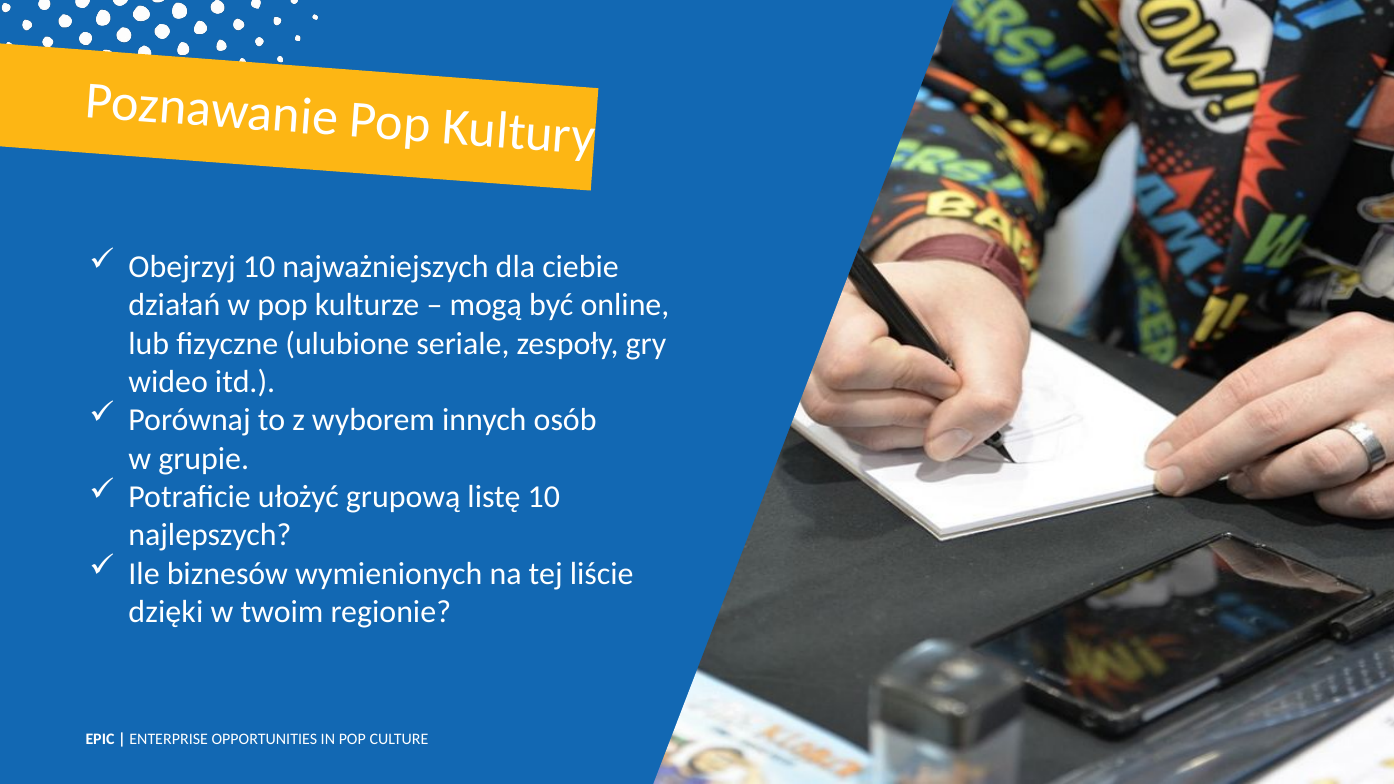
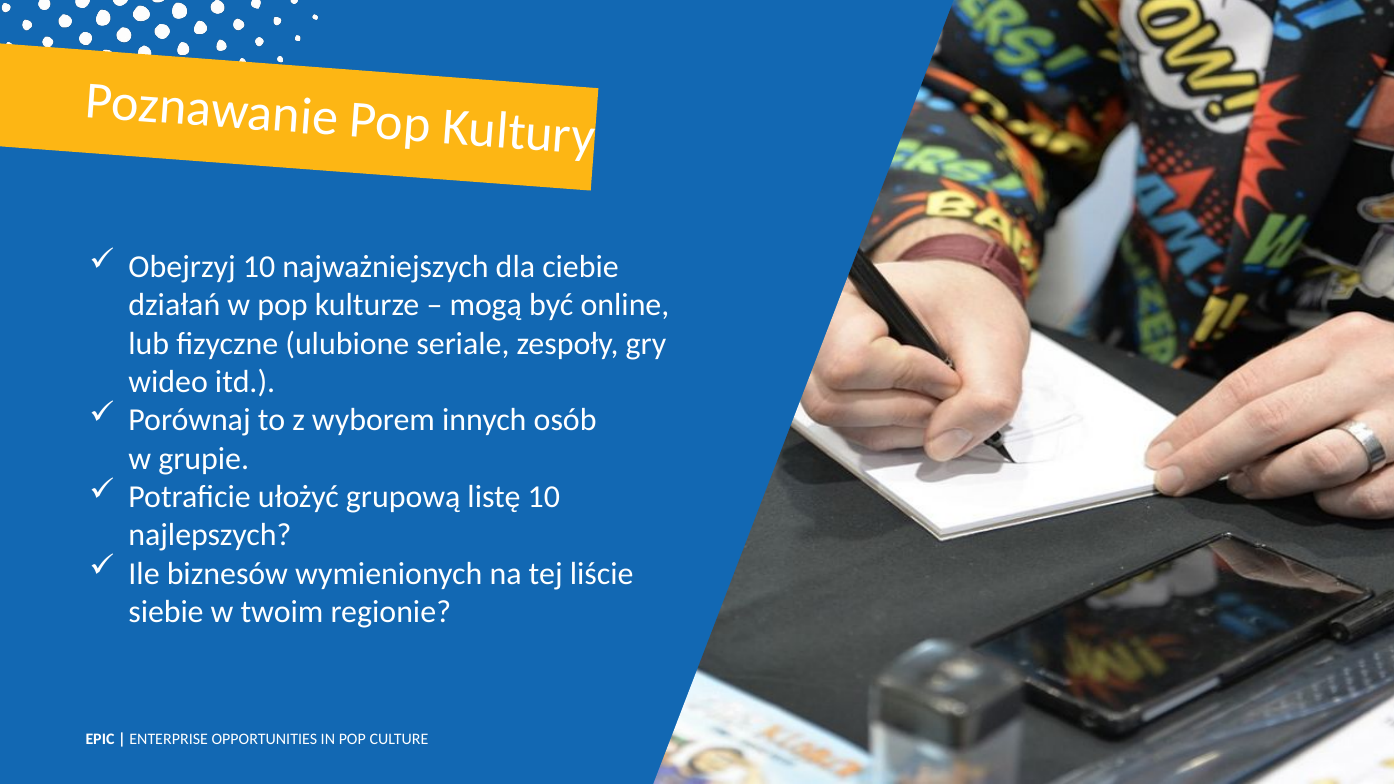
dzięki: dzięki -> siebie
